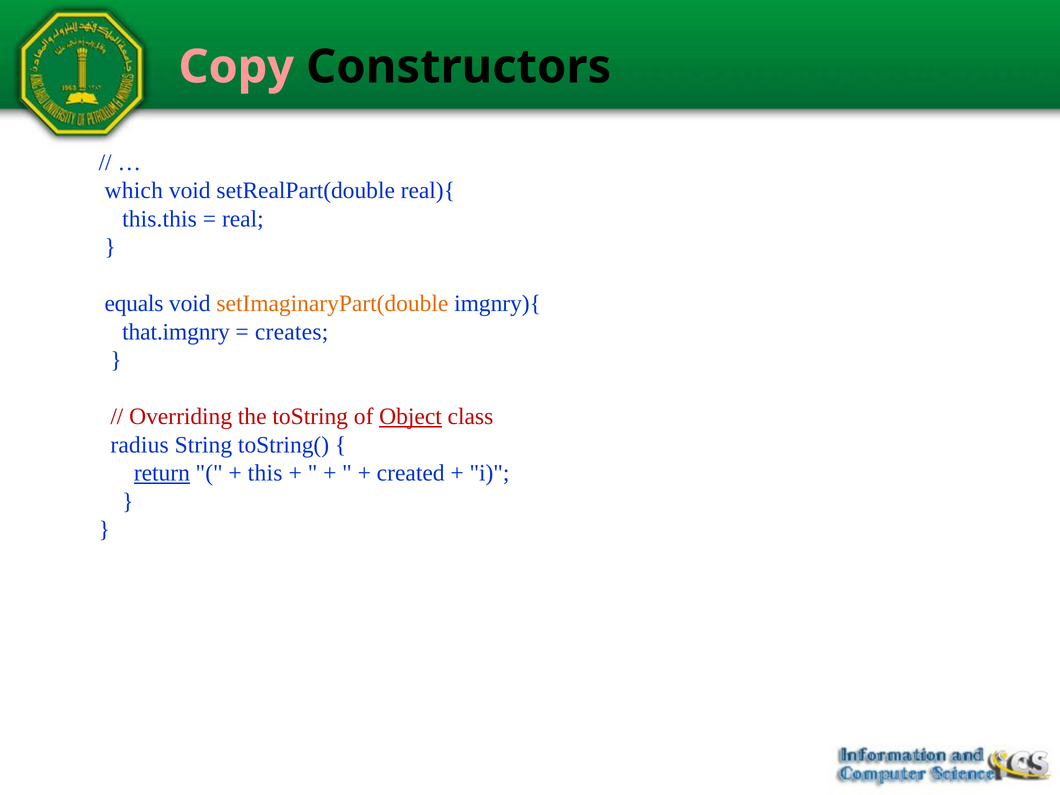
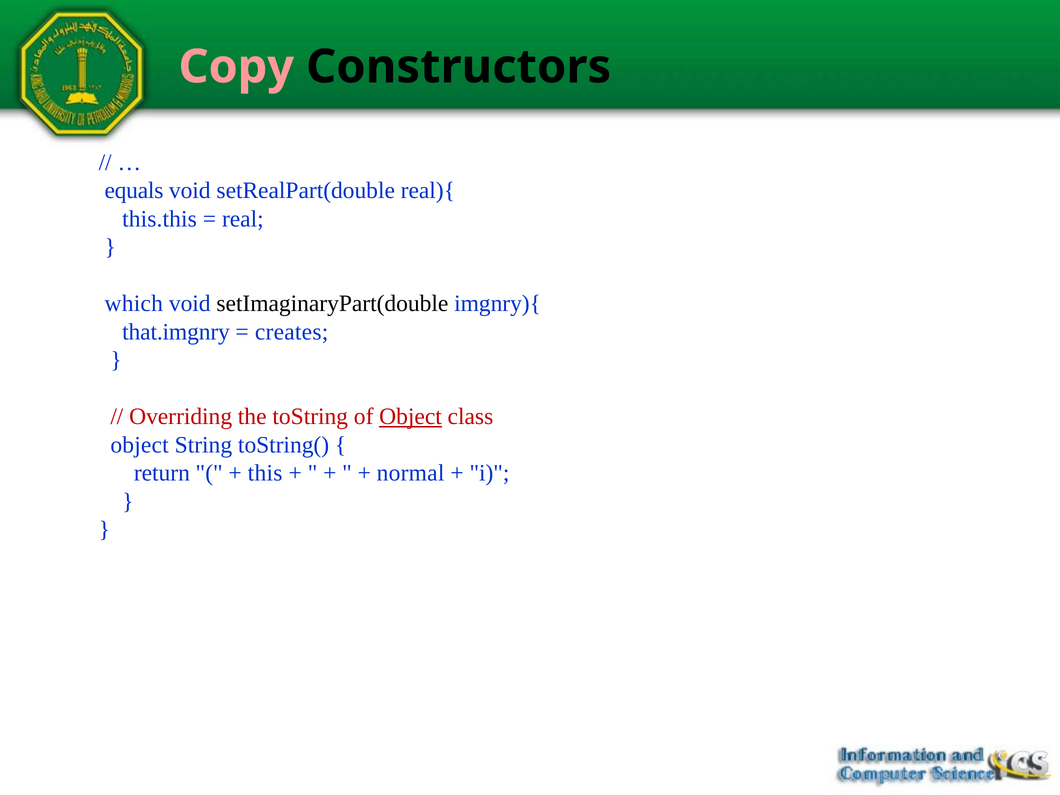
which: which -> equals
equals: equals -> which
setImaginaryPart(double colour: orange -> black
radius at (140, 445): radius -> object
return underline: present -> none
created: created -> normal
